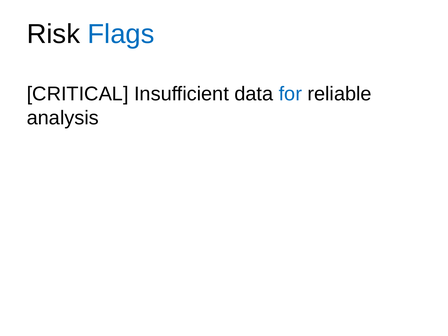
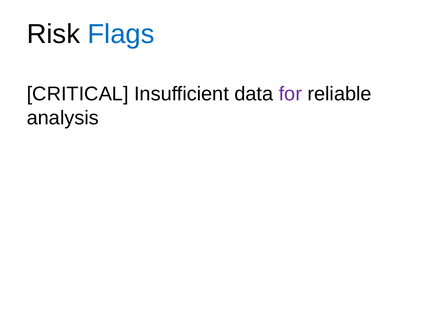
for colour: blue -> purple
